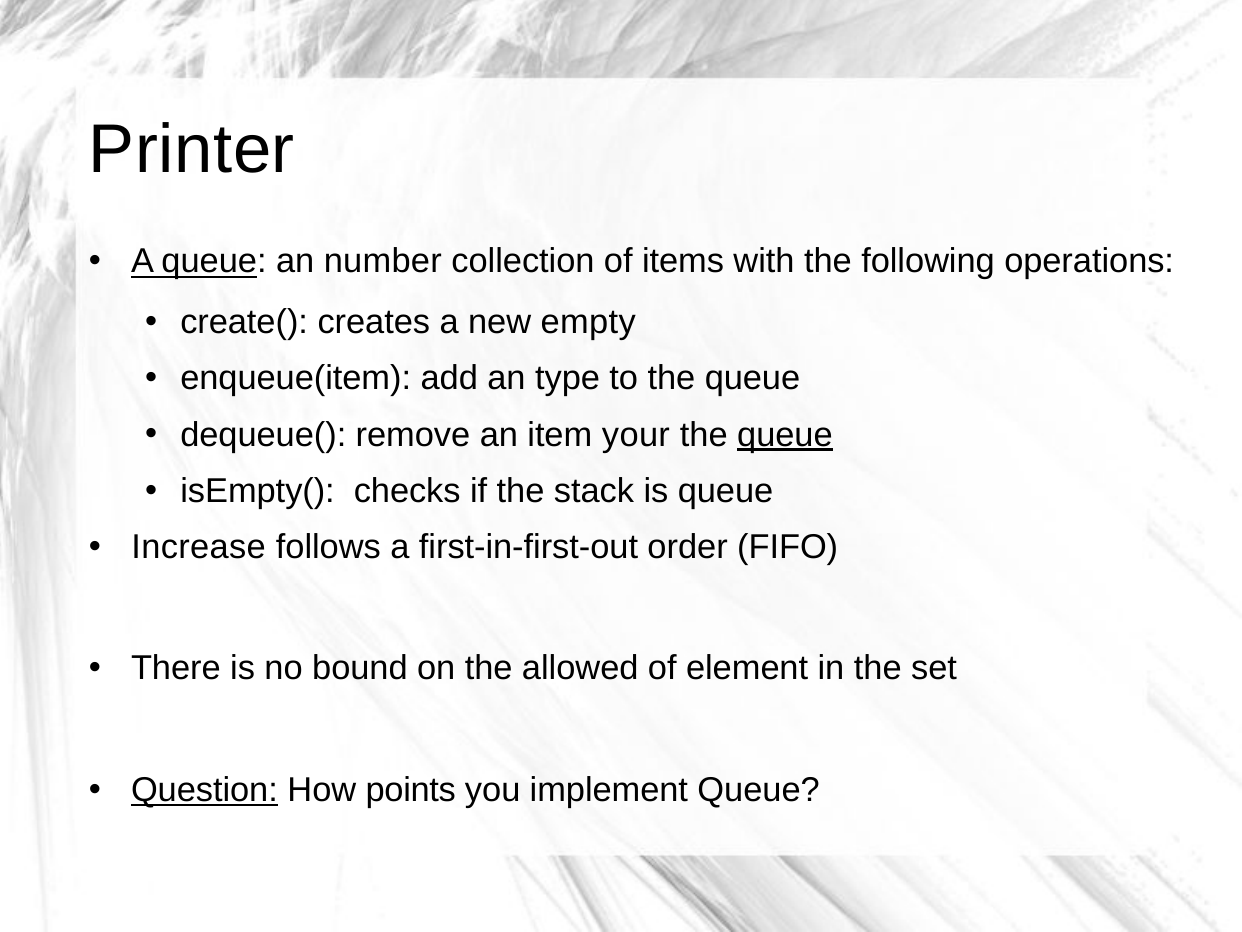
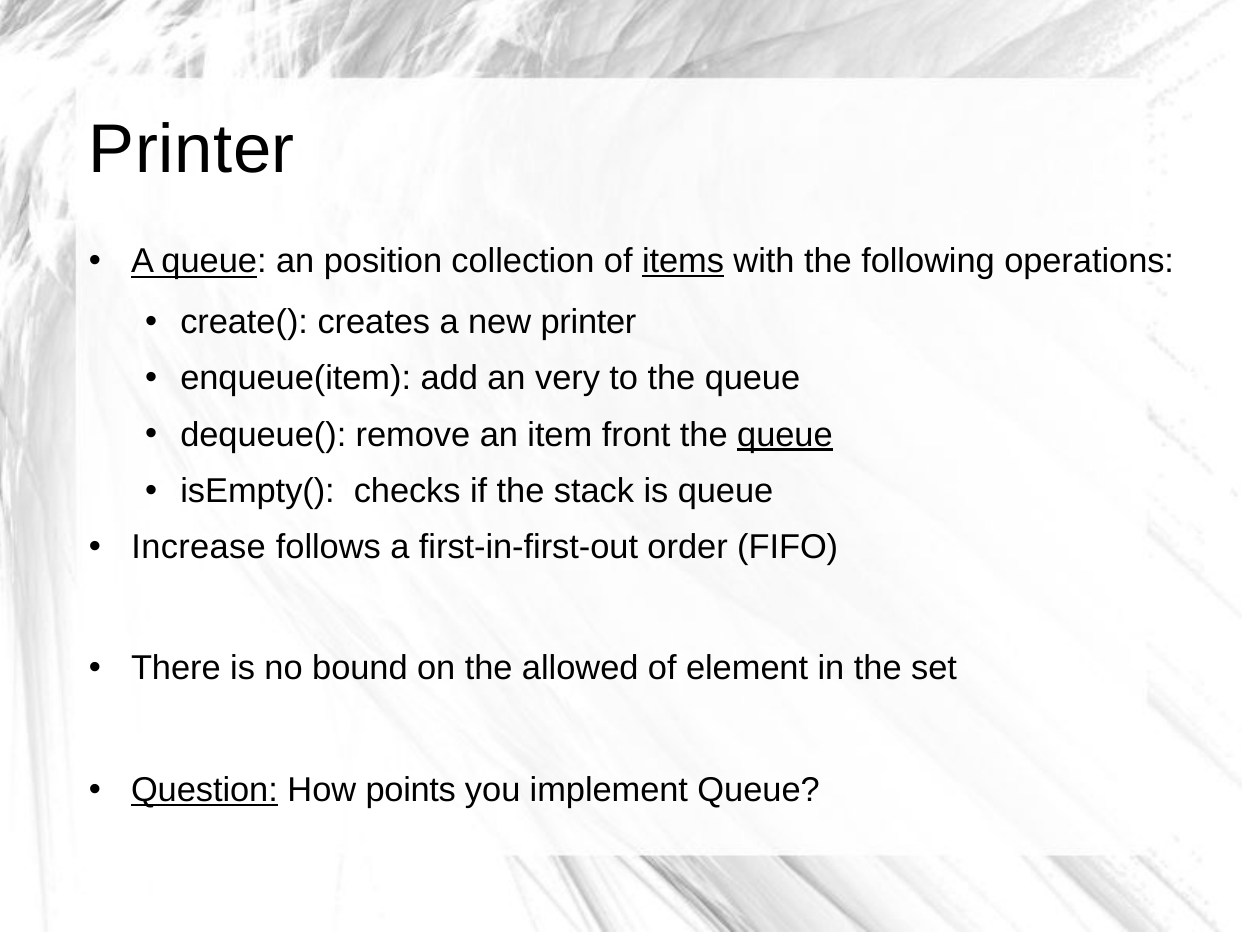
number: number -> position
items underline: none -> present
new empty: empty -> printer
type: type -> very
your: your -> front
